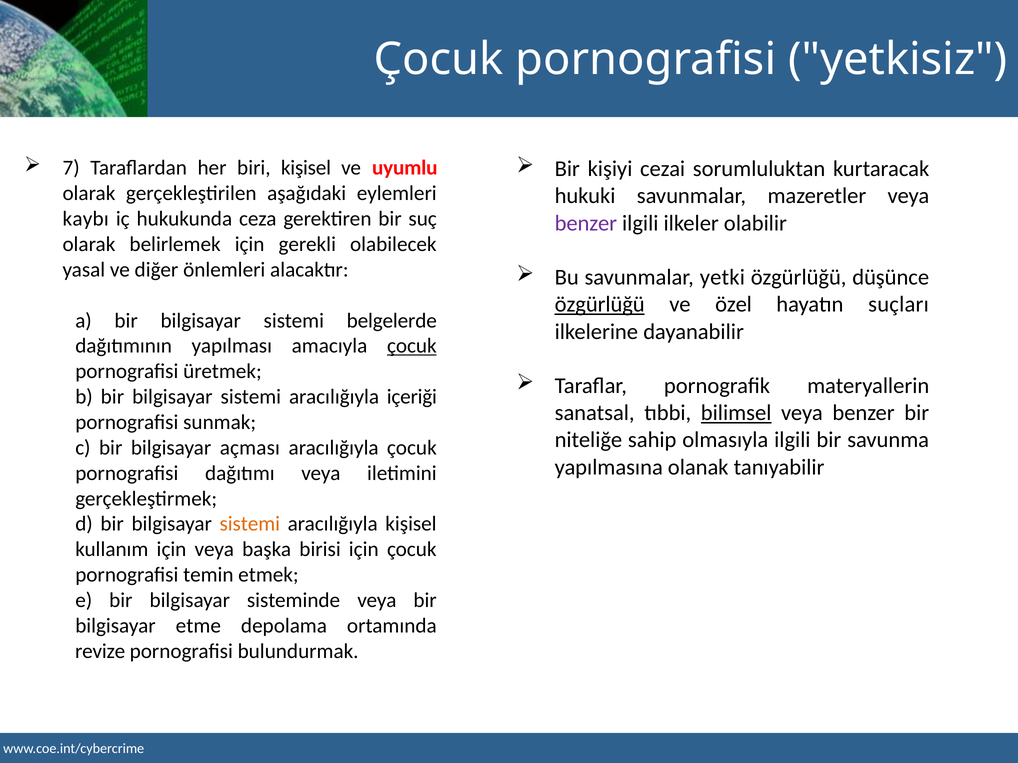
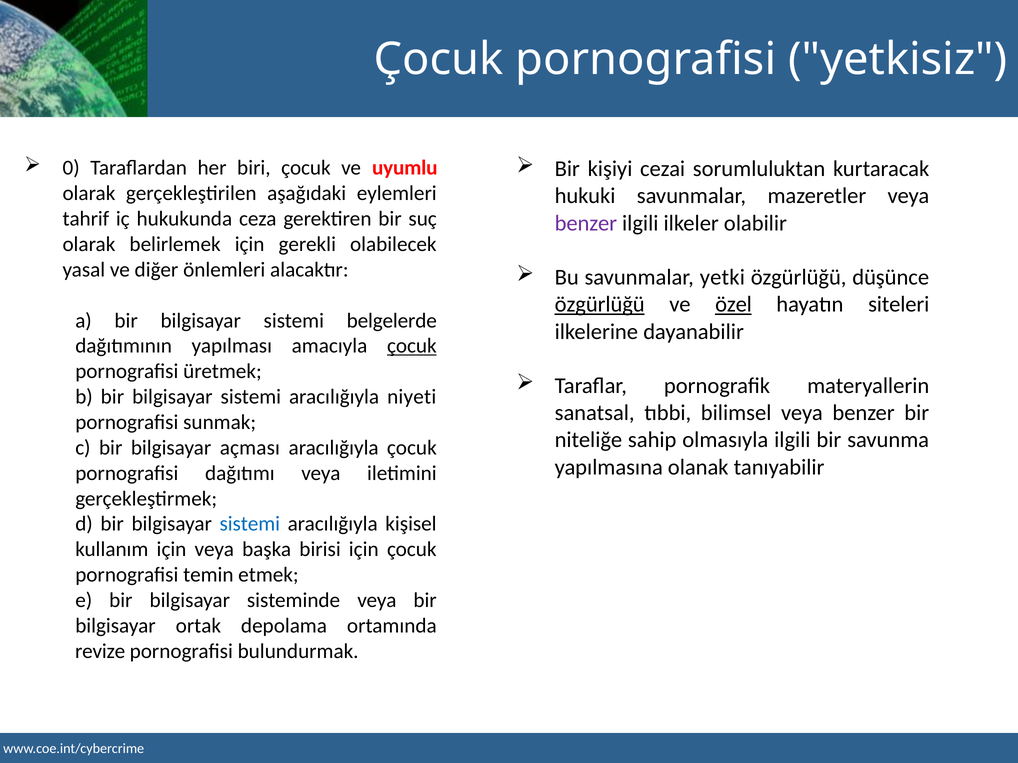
7: 7 -> 0
biri kişisel: kişisel -> çocuk
kaybı: kaybı -> tahrif
özel underline: none -> present
suçları: suçları -> siteleri
içeriği: içeriği -> niyeti
bilimsel underline: present -> none
sistemi at (250, 524) colour: orange -> blue
etme: etme -> ortak
